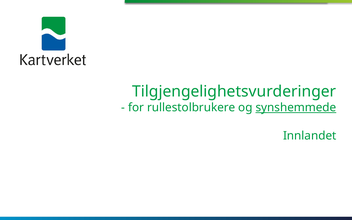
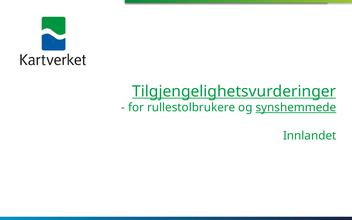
Tilgjengelighetsvurderinger underline: none -> present
